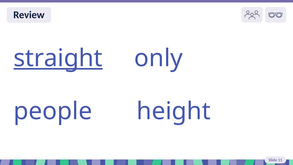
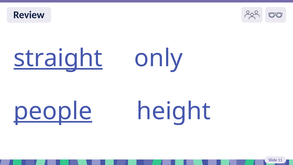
people underline: none -> present
